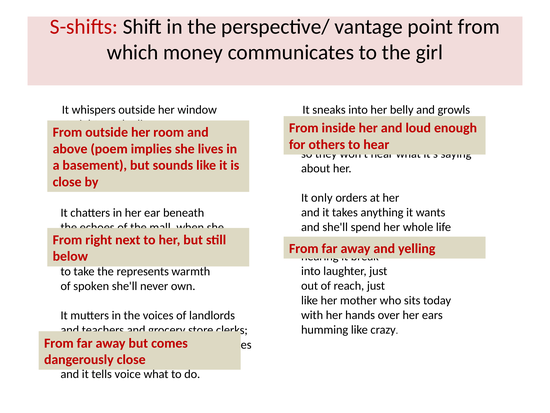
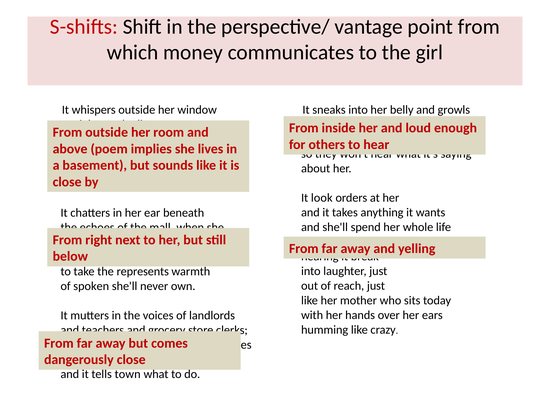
only: only -> look
tells voice: voice -> town
